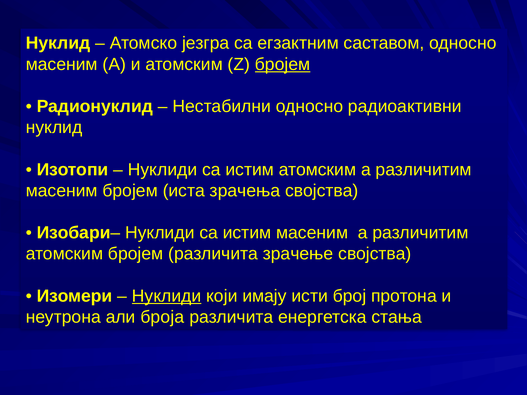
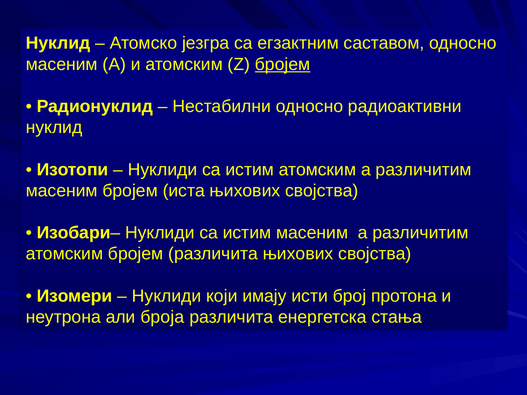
иста зрачења: зрачења -> њихових
различита зрачење: зрачење -> њихових
Нуклиди at (167, 296) underline: present -> none
